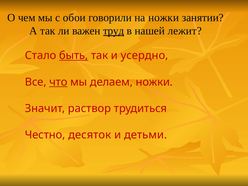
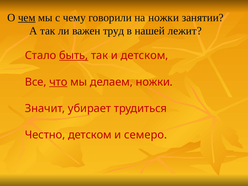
чем underline: none -> present
обои: обои -> чему
труд underline: present -> none
и усердно: усердно -> детском
раствор: раствор -> убирает
Честно десяток: десяток -> детском
детьми: детьми -> семеро
